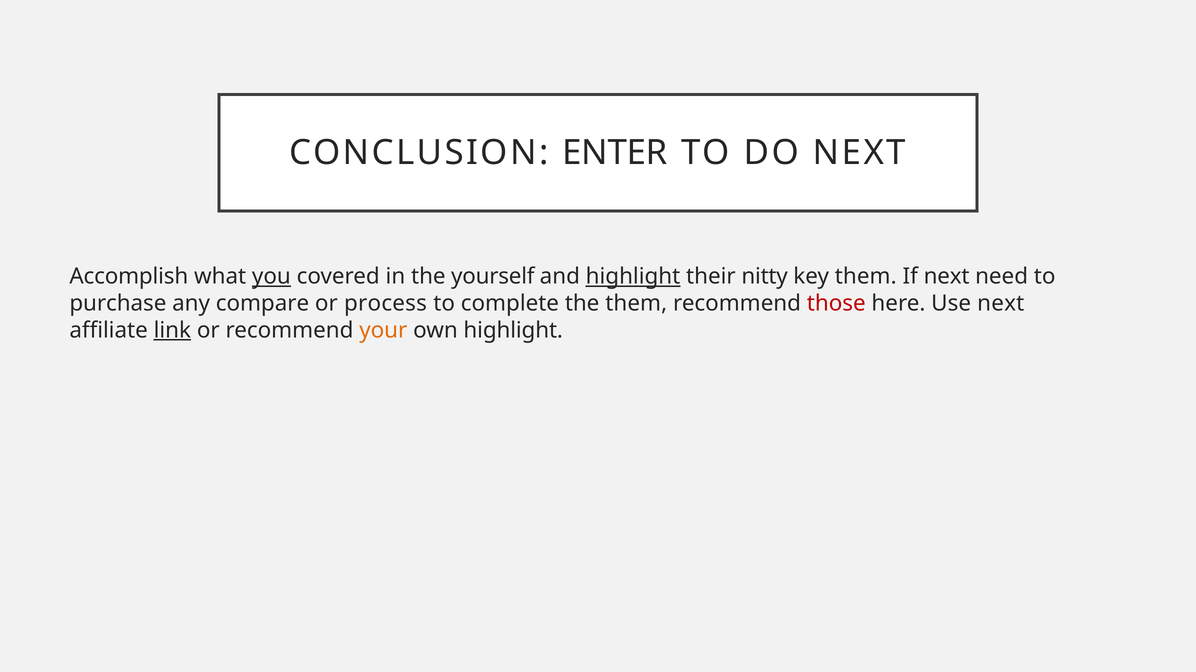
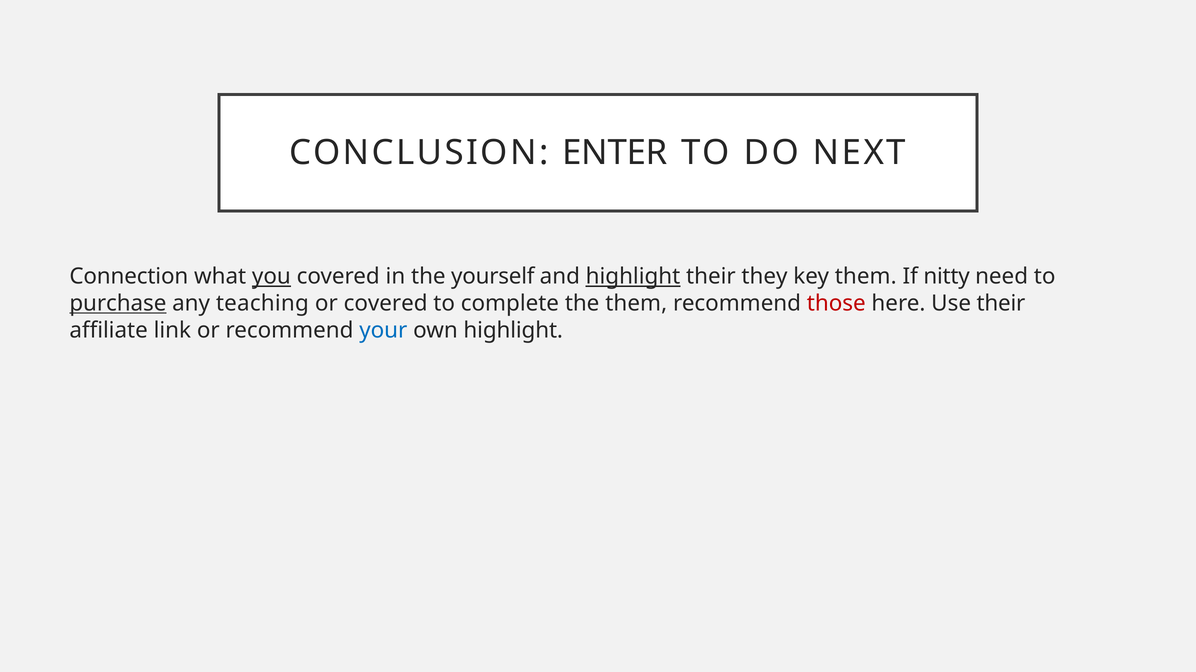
Accomplish: Accomplish -> Connection
nitty: nitty -> they
If next: next -> nitty
purchase underline: none -> present
compare: compare -> teaching
or process: process -> covered
Use next: next -> their
link underline: present -> none
your colour: orange -> blue
